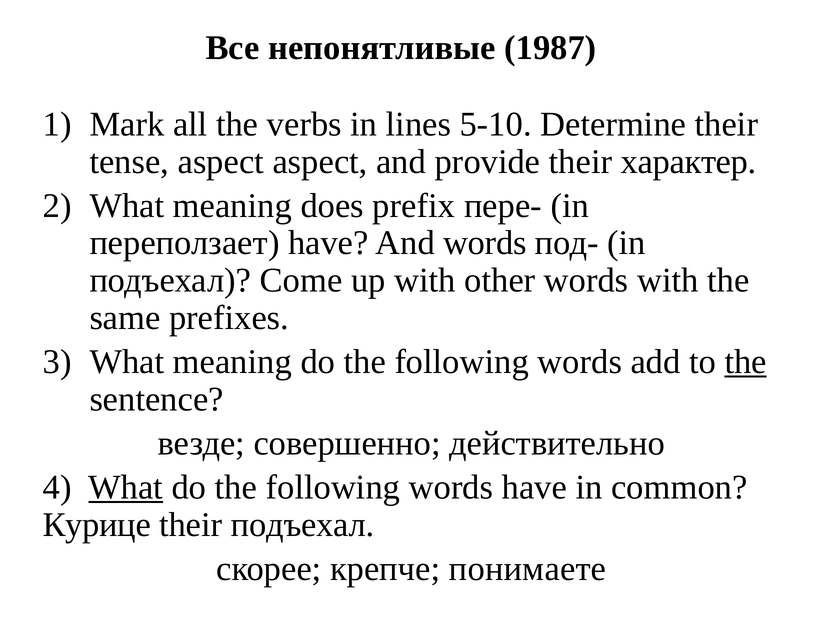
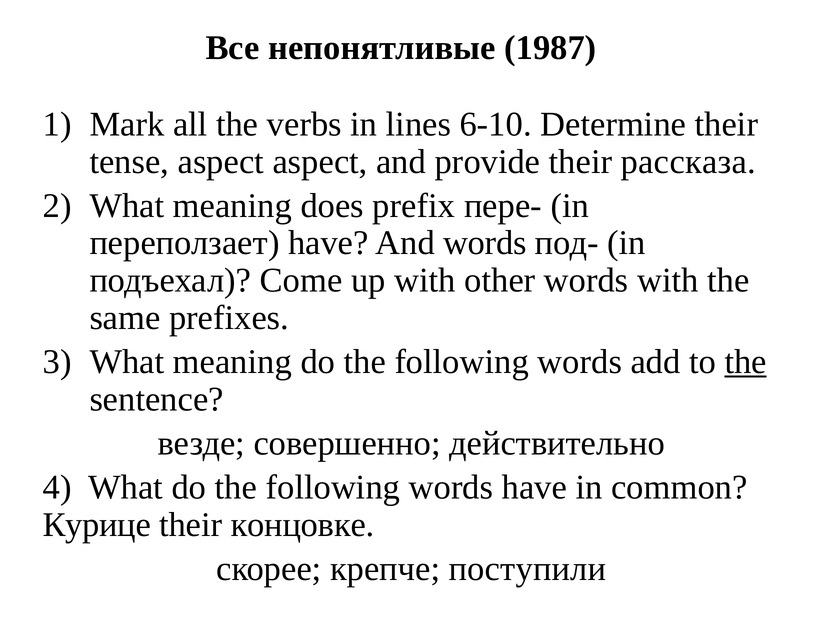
5-10: 5-10 -> 6-10
характер: характер -> рассказа
What at (126, 487) underline: present -> none
their подъехал: подъехал -> концовке
понимаете: понимаете -> поступили
